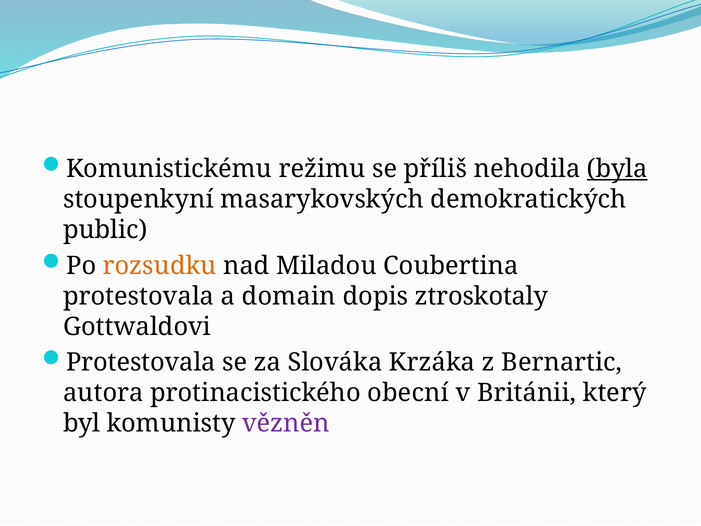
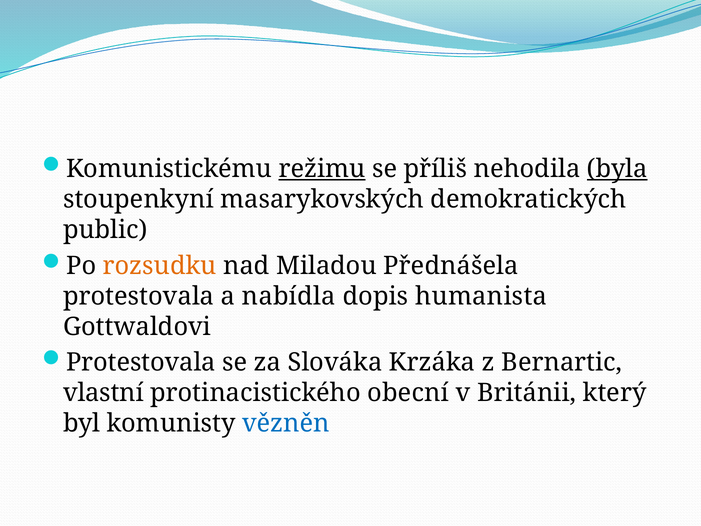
režimu underline: none -> present
Coubertina: Coubertina -> Přednášela
domain: domain -> nabídla
ztroskotaly: ztroskotaly -> humanista
autora: autora -> vlastní
vězněn colour: purple -> blue
